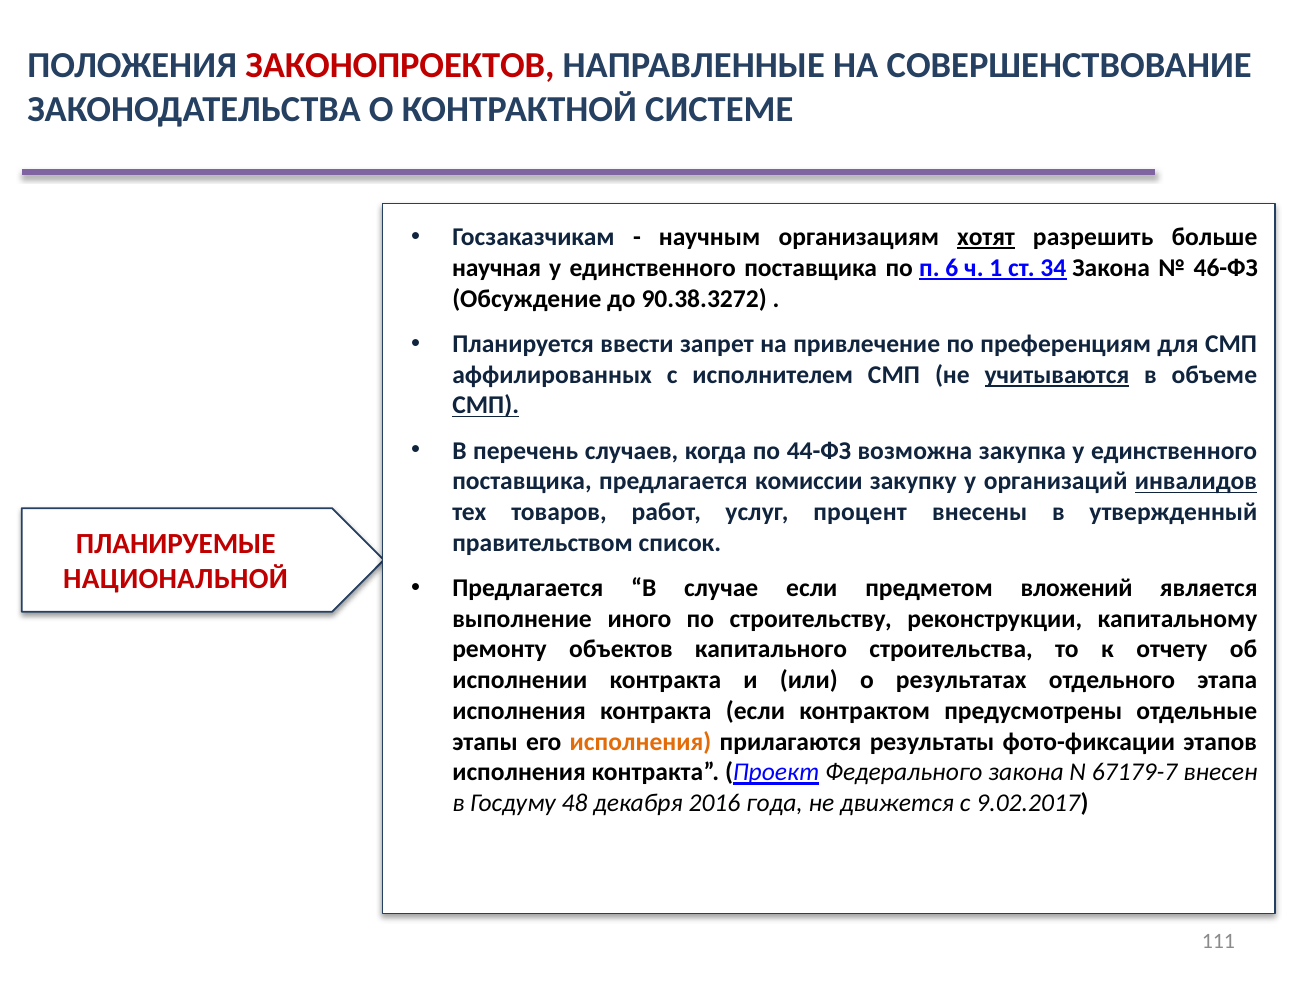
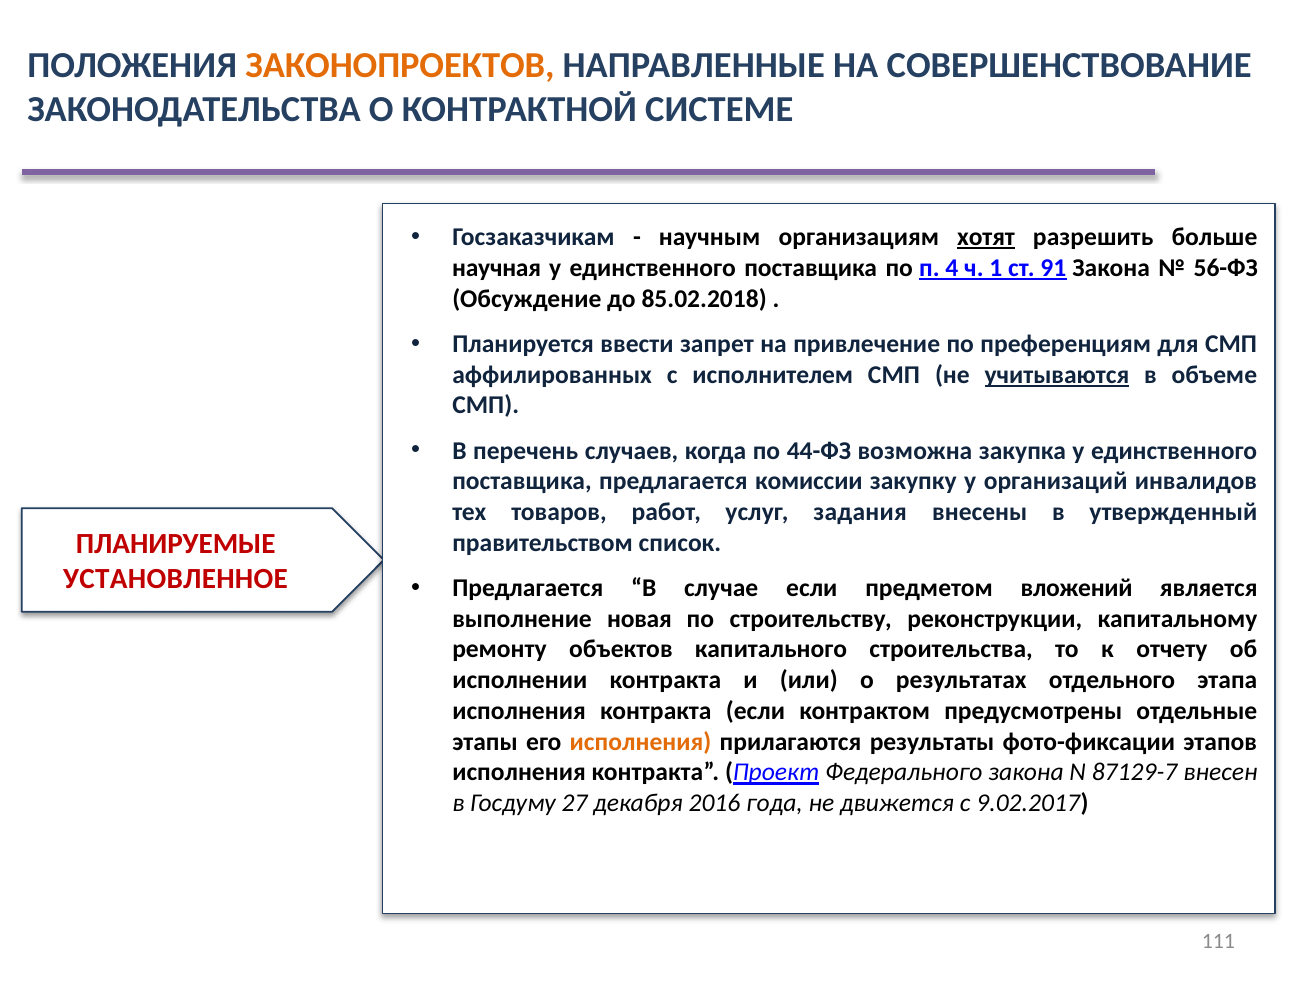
ЗАКОНОПРОЕКТОВ colour: red -> orange
6: 6 -> 4
34: 34 -> 91
46-ФЗ: 46-ФЗ -> 56-ФЗ
90.38.3272: 90.38.3272 -> 85.02.2018
СМП at (486, 405) underline: present -> none
инвалидов underline: present -> none
процент: процент -> задания
НАЦИОНАЛЬНОЙ: НАЦИОНАЛЬНОЙ -> УСТАНОВЛЕННОЕ
иного: иного -> новая
67179-7: 67179-7 -> 87129-7
48: 48 -> 27
